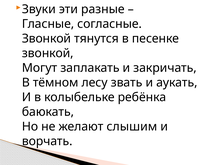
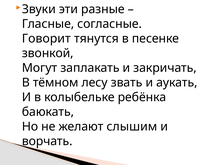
Звонкой at (46, 38): Звонкой -> Говорит
